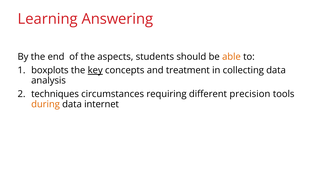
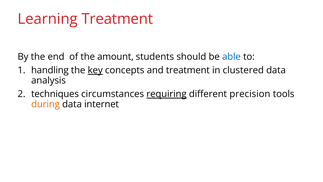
Learning Answering: Answering -> Treatment
aspects: aspects -> amount
able colour: orange -> blue
boxplots: boxplots -> handling
collecting: collecting -> clustered
requiring underline: none -> present
